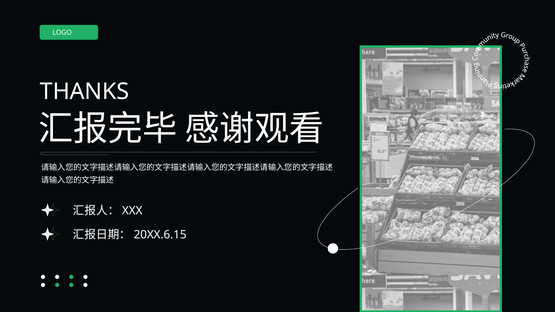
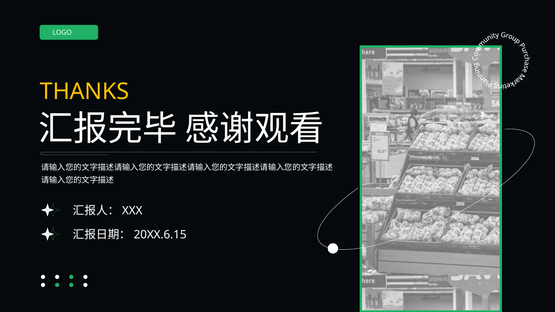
THANKS colour: white -> yellow
